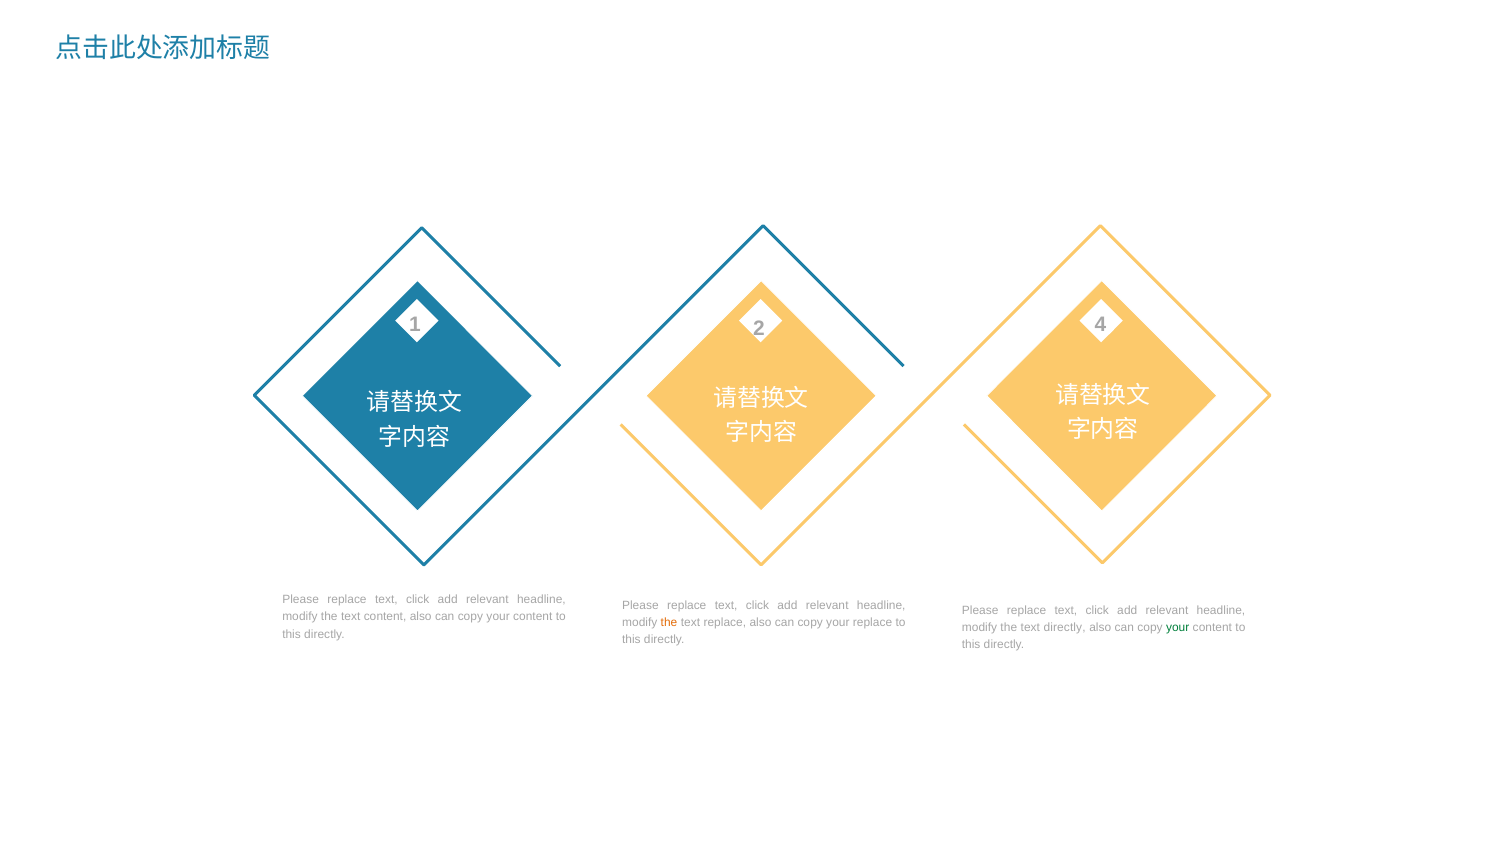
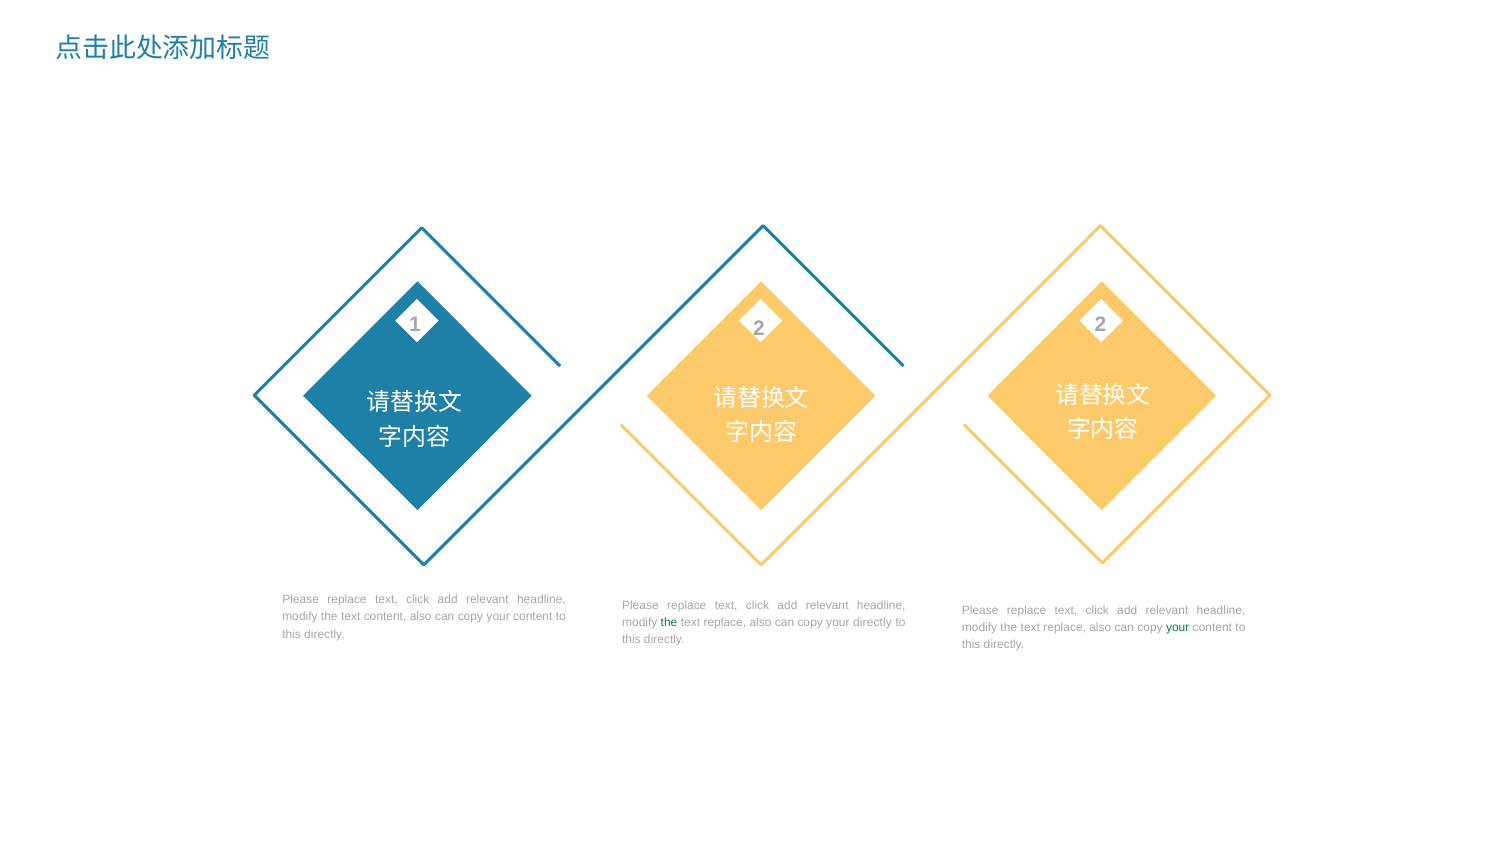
2 4: 4 -> 2
the at (669, 622) colour: orange -> green
your replace: replace -> directly
directly at (1065, 627): directly -> replace
